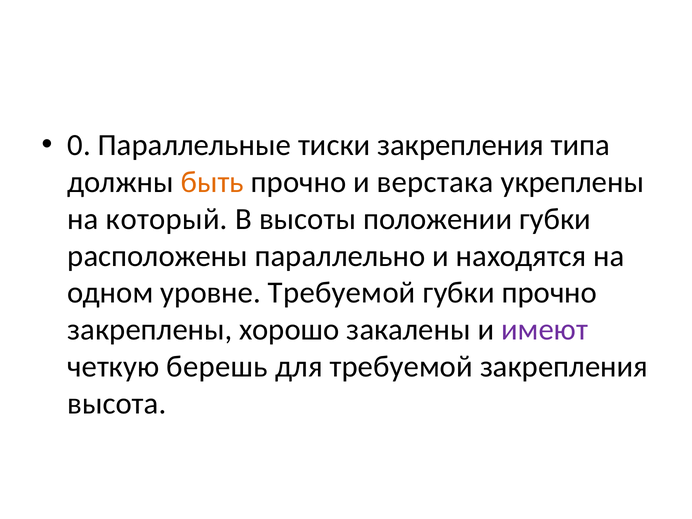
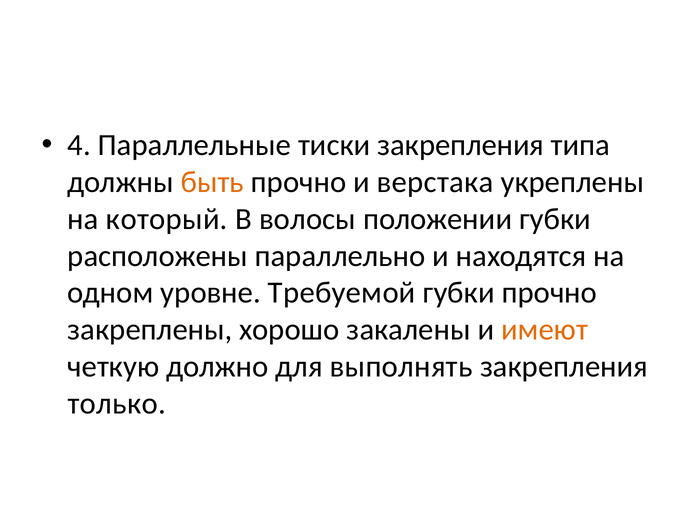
0: 0 -> 4
высоты: высоты -> волосы
имеют colour: purple -> orange
берешь: берешь -> должно
для требуемой: требуемой -> выполнять
высота: высота -> только
